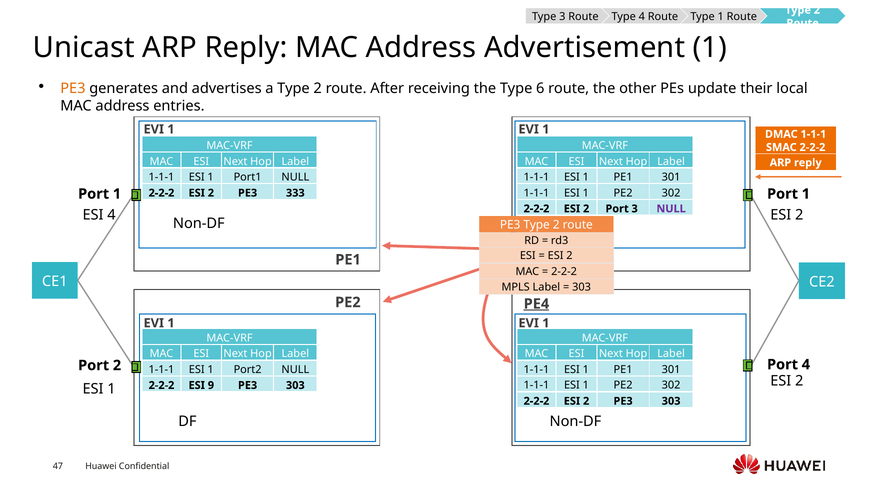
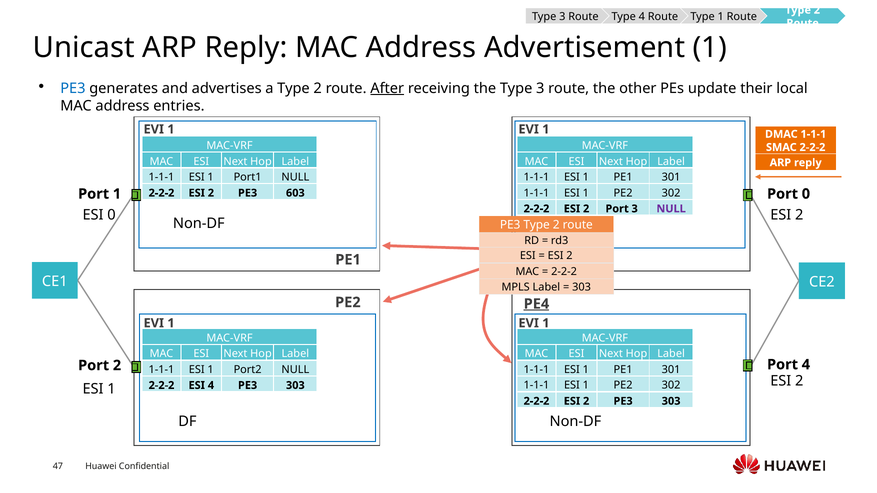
PE3 at (73, 88) colour: orange -> blue
After underline: none -> present
the Type 6: 6 -> 3
333: 333 -> 603
1 at (806, 194): 1 -> 0
ESI 4: 4 -> 0
ESI 9: 9 -> 4
